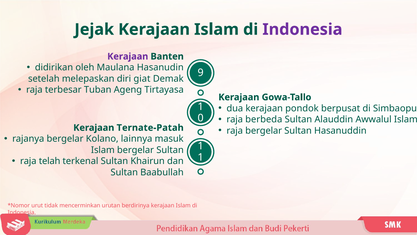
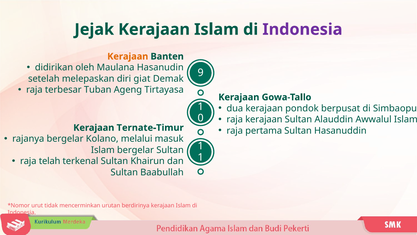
Kerajaan at (128, 56) colour: purple -> orange
raja berbeda: berbeda -> kerajaan
raja bergelar: bergelar -> pertama
Ternate-Patah: Ternate-Patah -> Ternate-Timur
lainnya: lainnya -> melalui
